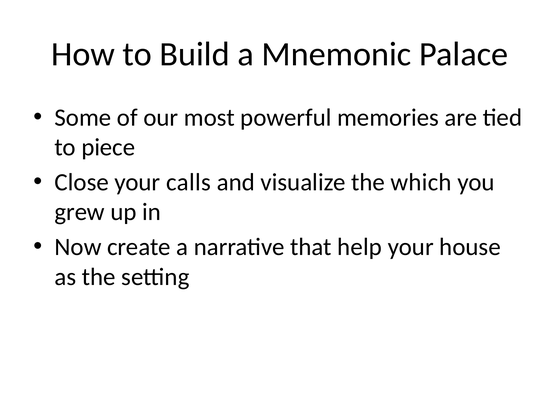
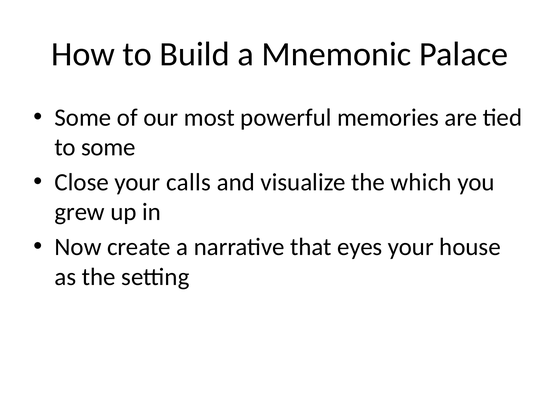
to piece: piece -> some
help: help -> eyes
